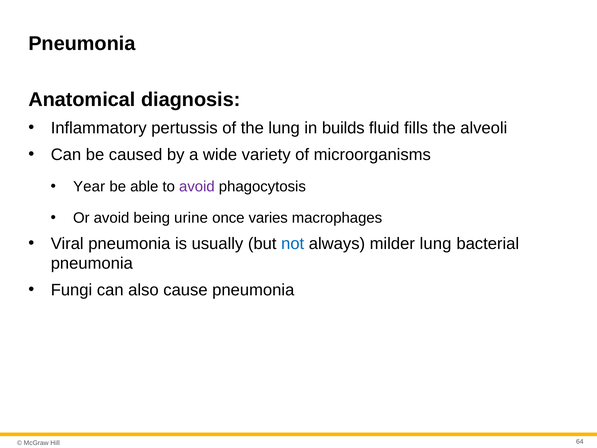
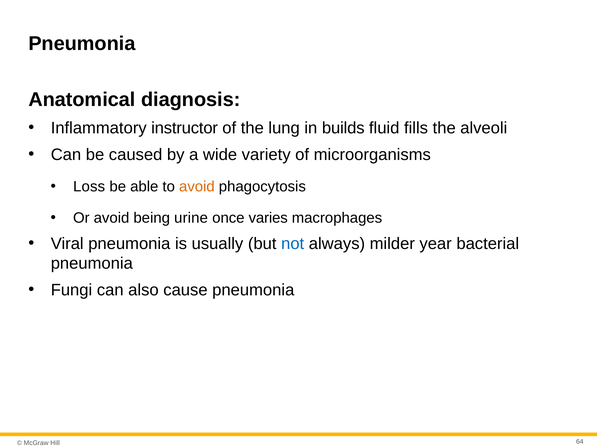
pertussis: pertussis -> instructor
Year: Year -> Loss
avoid at (197, 187) colour: purple -> orange
milder lung: lung -> year
